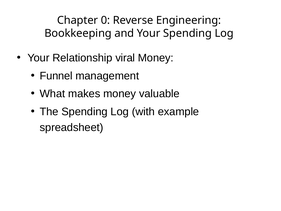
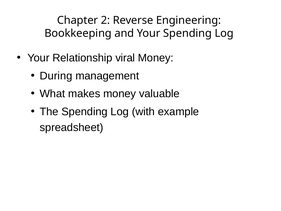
0: 0 -> 2
Funnel: Funnel -> During
